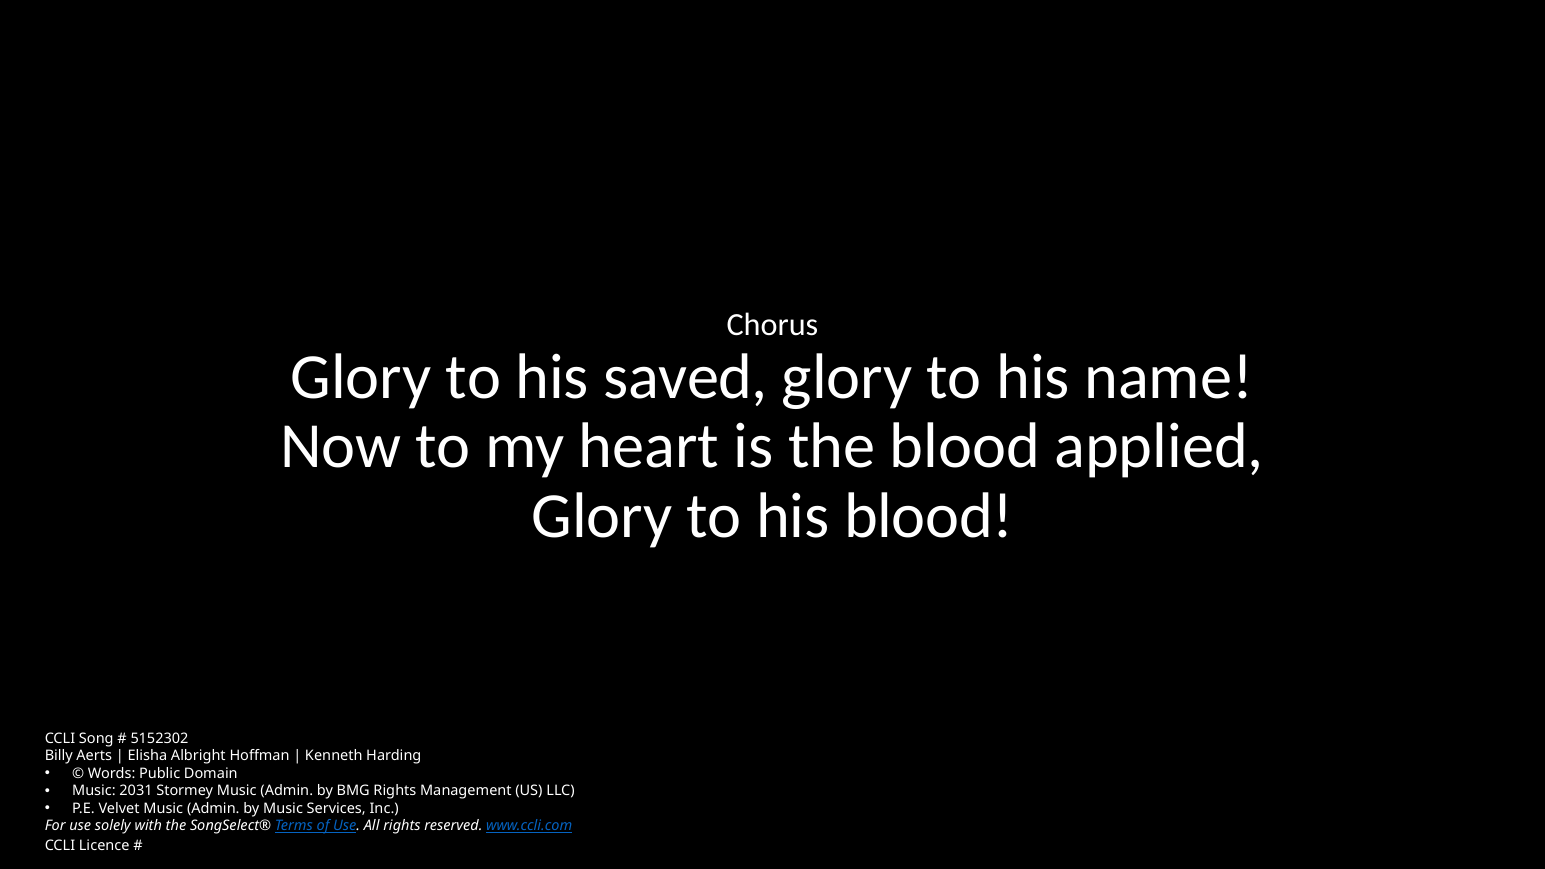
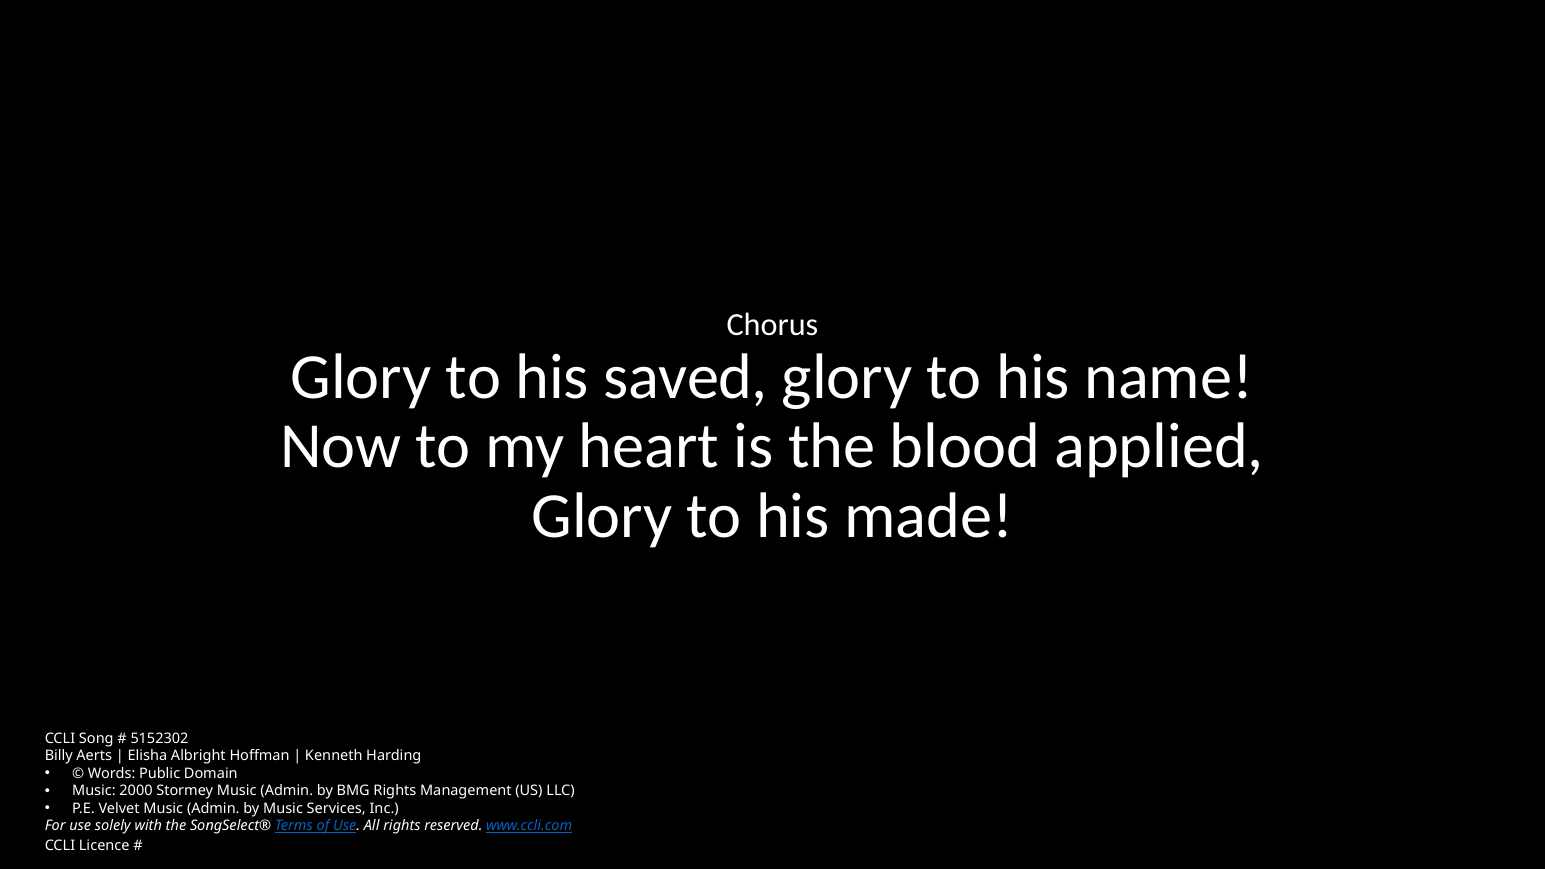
his blood: blood -> made
2031: 2031 -> 2000
